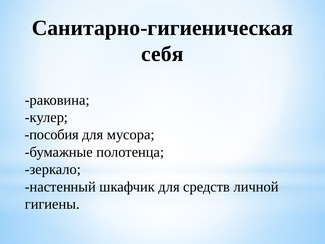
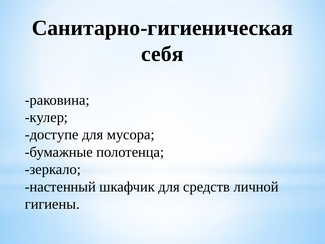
пособия: пособия -> доступе
